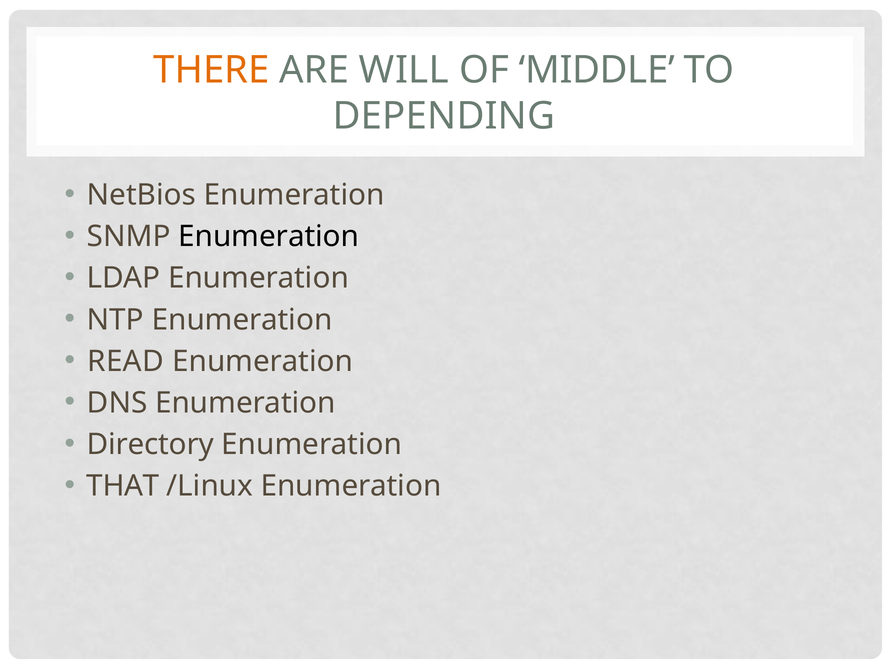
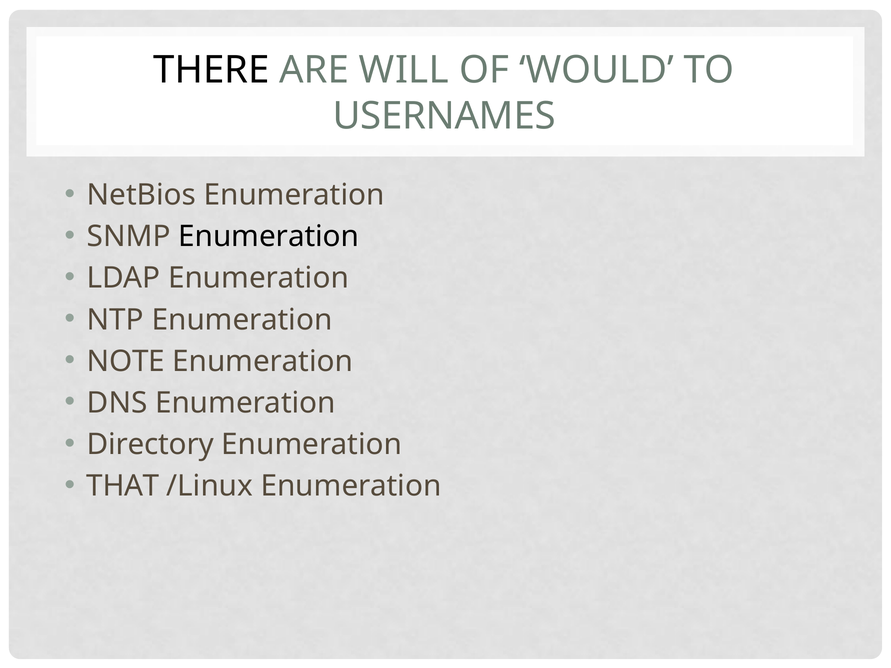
THERE colour: orange -> black
MIDDLE: MIDDLE -> WOULD
DEPENDING: DEPENDING -> USERNAMES
READ: READ -> NOTE
